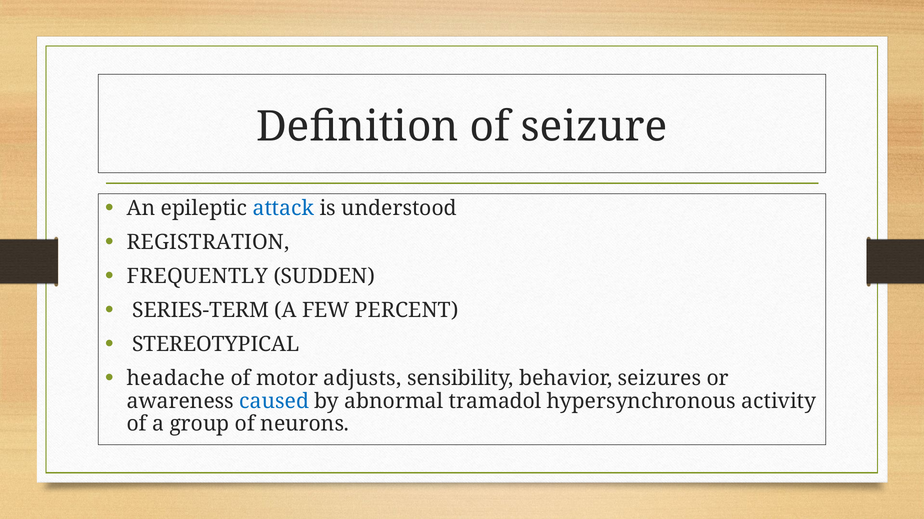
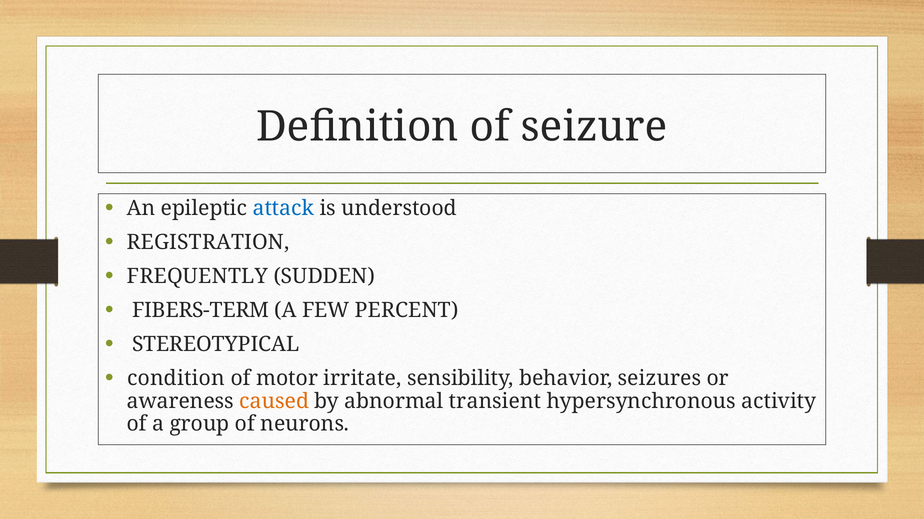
SERIES-TERM: SERIES-TERM -> FIBERS-TERM
headache: headache -> condition
adjusts: adjusts -> irritate
caused colour: blue -> orange
tramadol: tramadol -> transient
